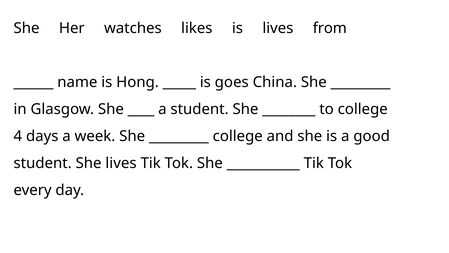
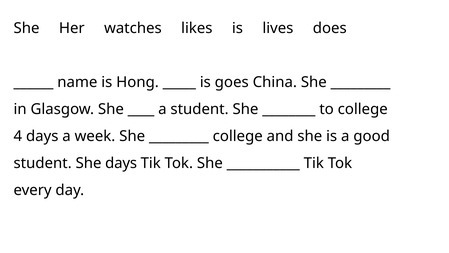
from: from -> does
She lives: lives -> days
